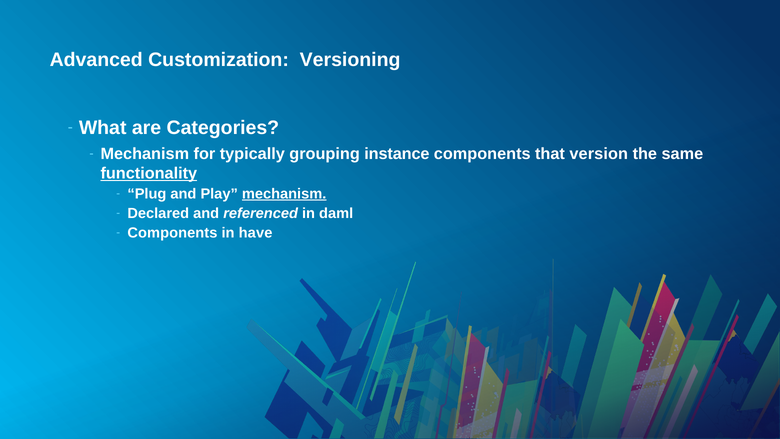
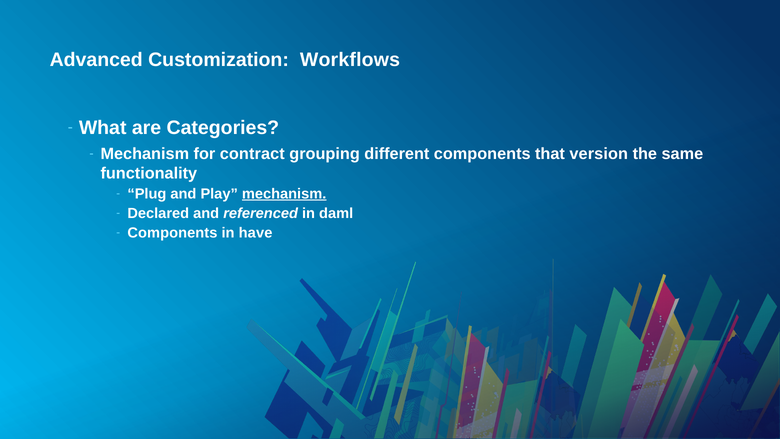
Versioning: Versioning -> Workflows
typically: typically -> contract
instance: instance -> different
functionality underline: present -> none
